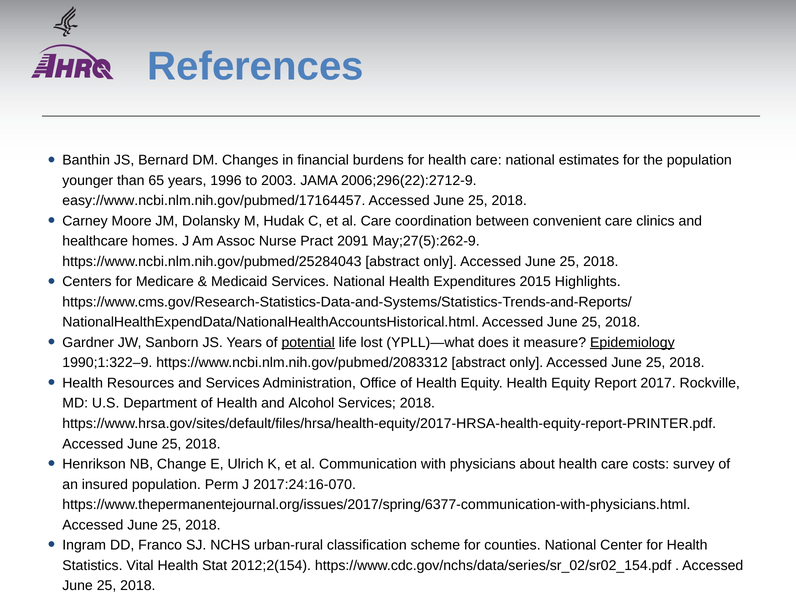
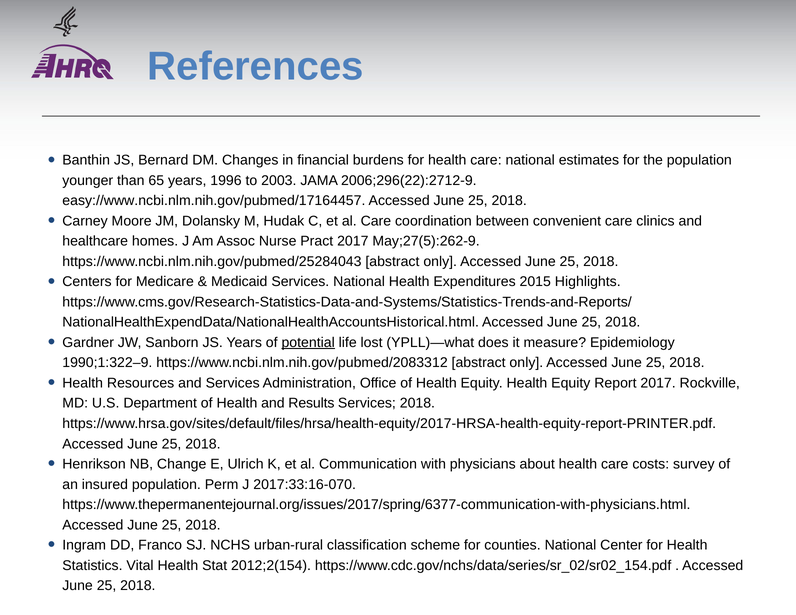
Pract 2091: 2091 -> 2017
Epidemiology underline: present -> none
Alcohol: Alcohol -> Results
2017:24:16-070: 2017:24:16-070 -> 2017:33:16-070
